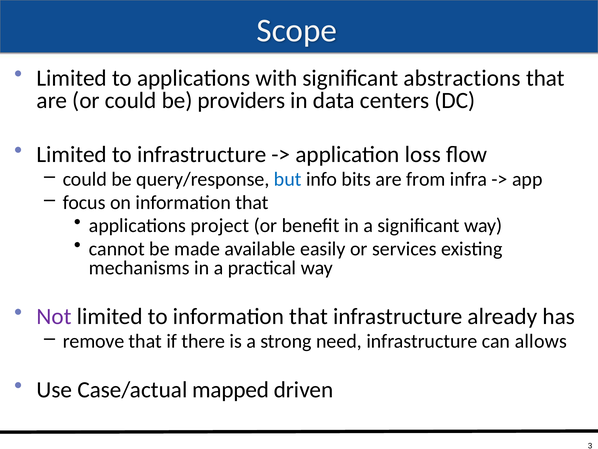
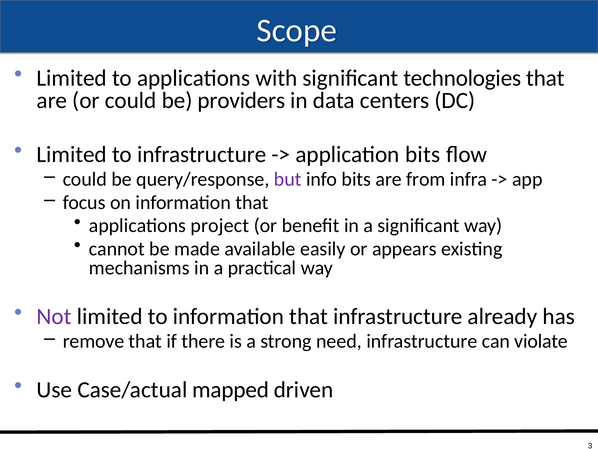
abstractions: abstractions -> technologies
application loss: loss -> bits
but colour: blue -> purple
services: services -> appears
allows: allows -> violate
